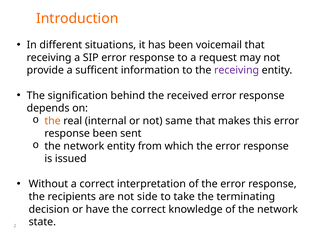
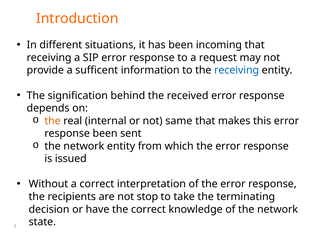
voicemail: voicemail -> incoming
receiving at (237, 70) colour: purple -> blue
side: side -> stop
